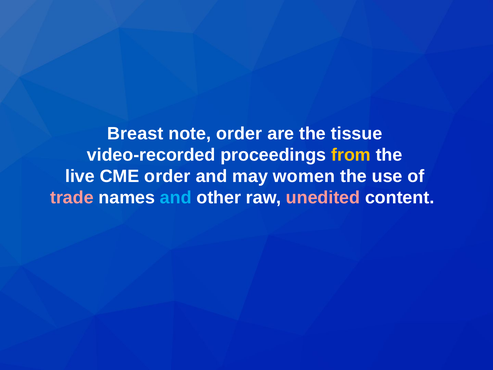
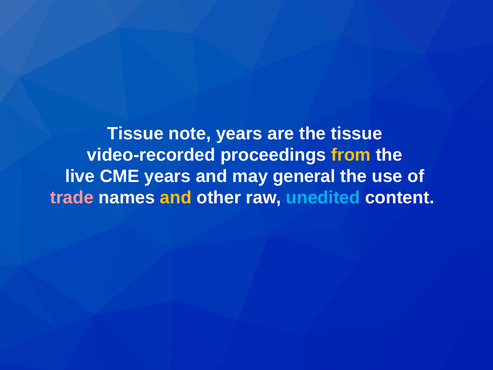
Breast at (135, 133): Breast -> Tissue
note order: order -> years
CME order: order -> years
women: women -> general
and at (176, 198) colour: light blue -> yellow
unedited colour: pink -> light blue
